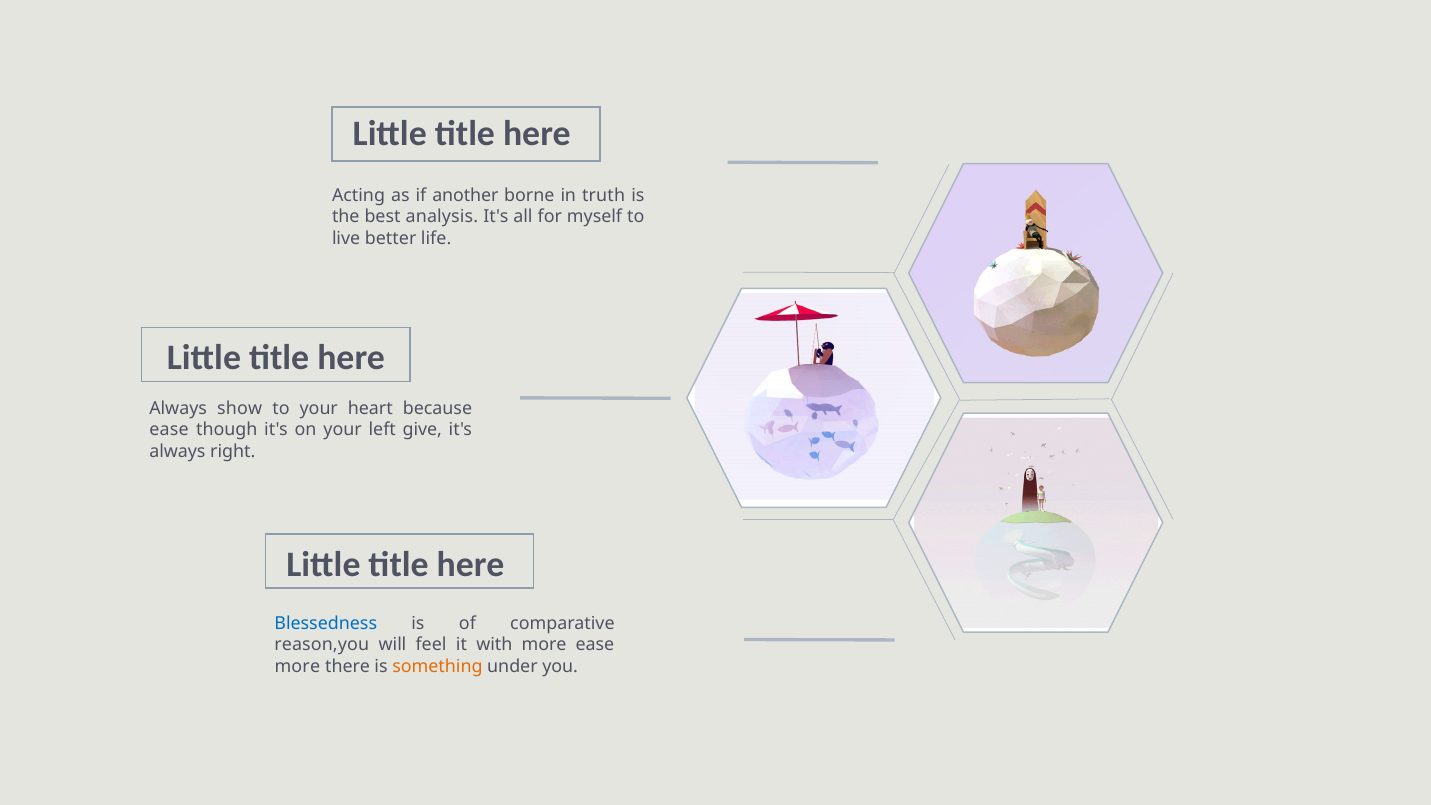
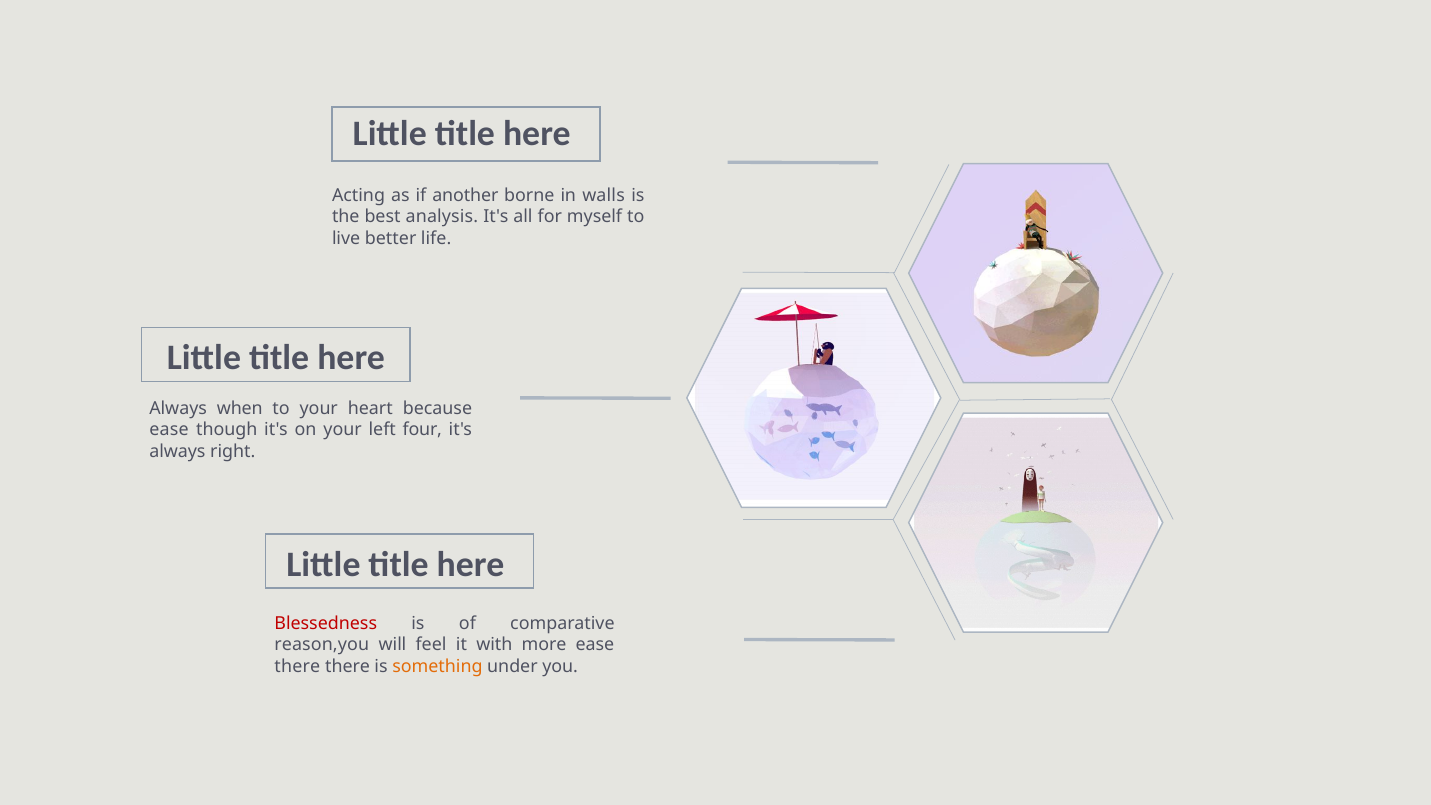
truth: truth -> walls
show: show -> when
give: give -> four
Blessedness colour: blue -> red
more at (297, 666): more -> there
